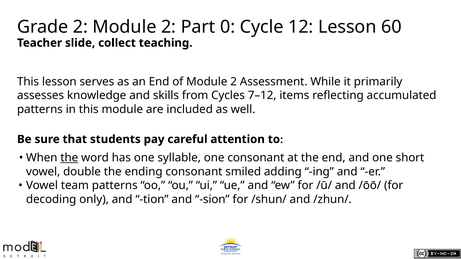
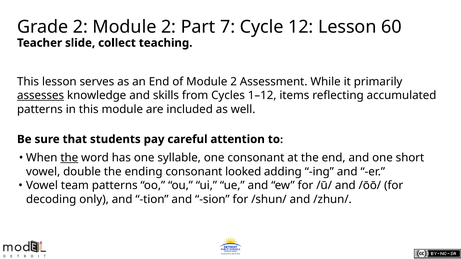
0: 0 -> 7
assesses underline: none -> present
7–12: 7–12 -> 1–12
smiled: smiled -> looked
